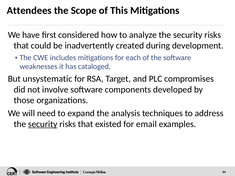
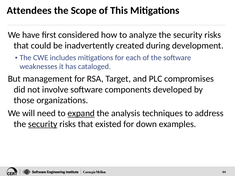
unsystematic: unsystematic -> management
expand underline: none -> present
email: email -> down
